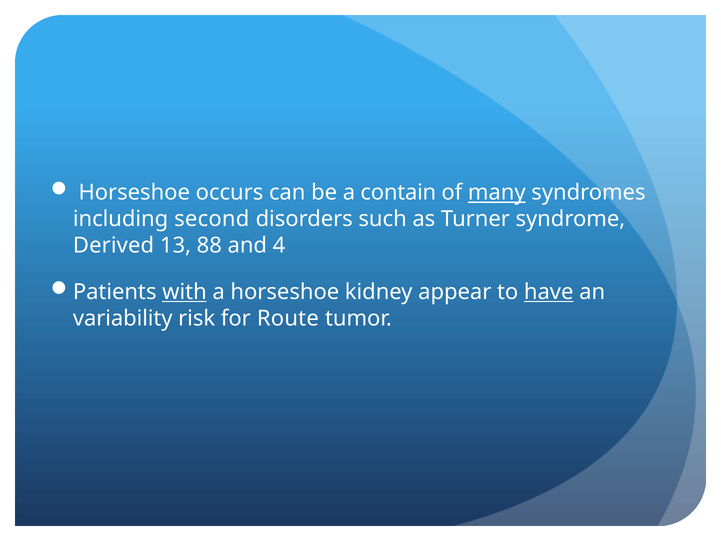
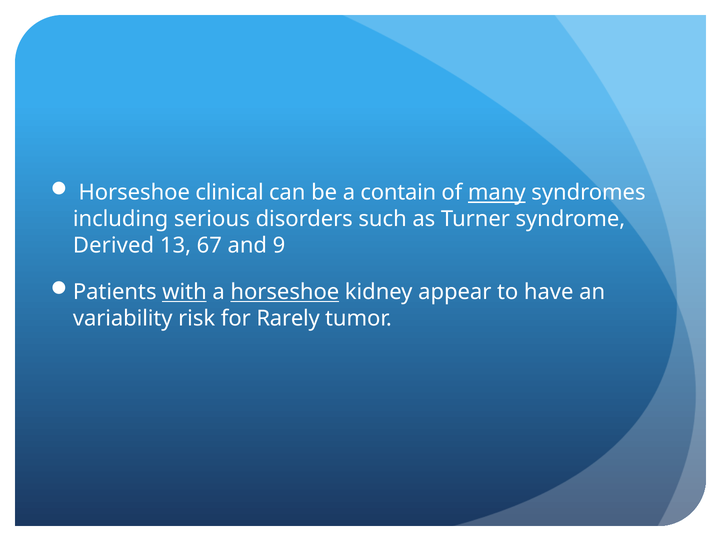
occurs: occurs -> clinical
second: second -> serious
88: 88 -> 67
4: 4 -> 9
horseshoe at (285, 292) underline: none -> present
have underline: present -> none
Route: Route -> Rarely
